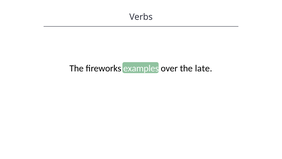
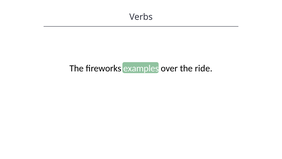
late: late -> ride
